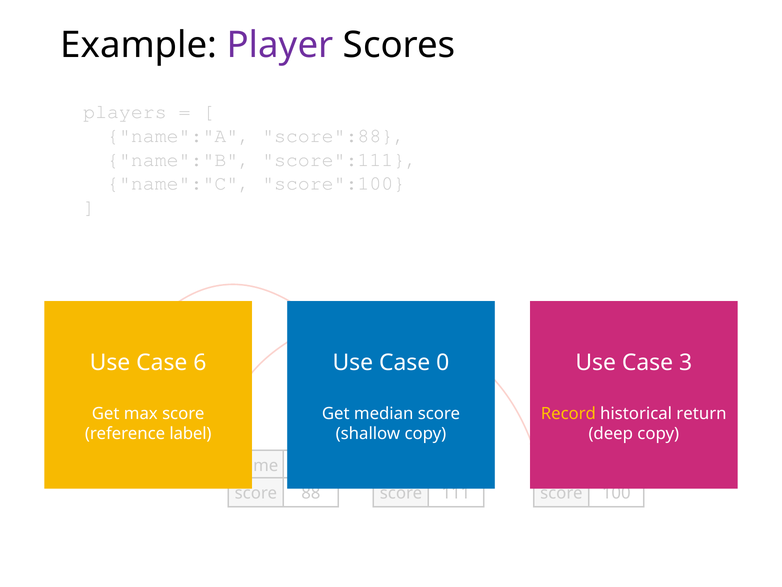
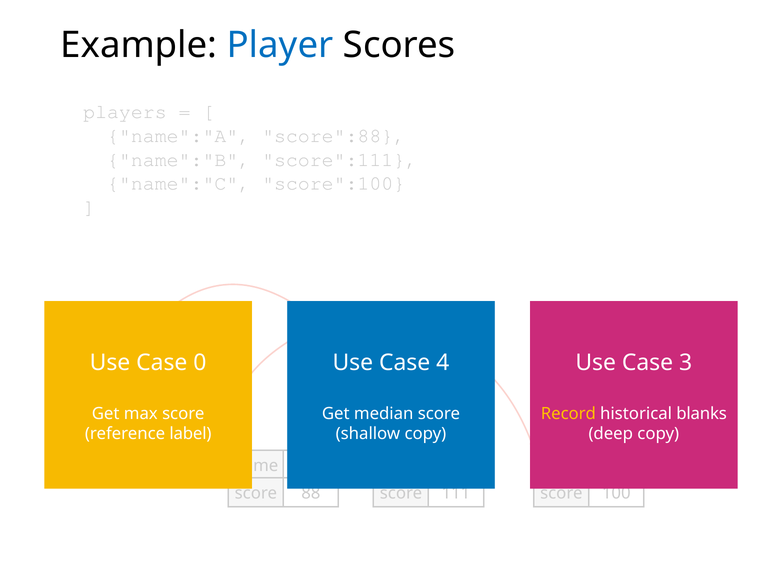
Player colour: purple -> blue
6: 6 -> 0
0: 0 -> 4
return: return -> blanks
